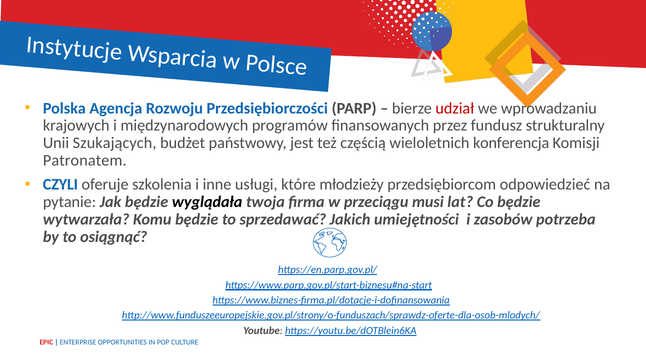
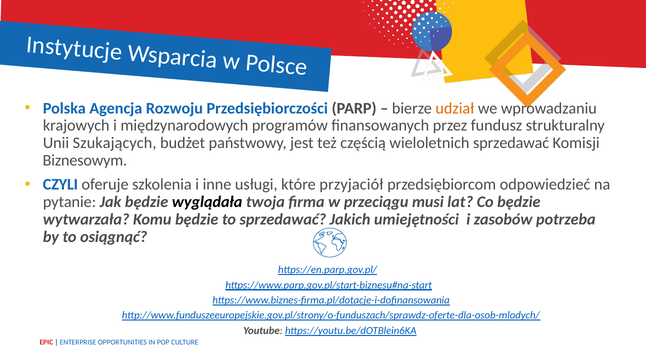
udział colour: red -> orange
wieloletnich konferencja: konferencja -> sprzedawać
Patronatem: Patronatem -> Biznesowym
młodzieży: młodzieży -> przyjaciół
